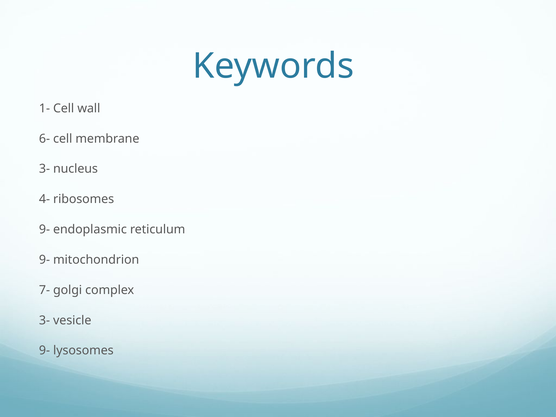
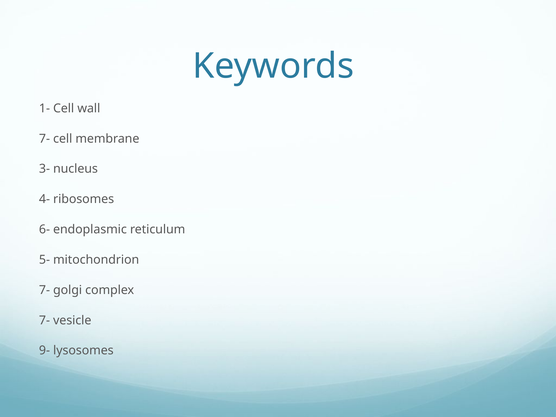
6- at (44, 139): 6- -> 7-
9- at (44, 229): 9- -> 6-
9- at (44, 260): 9- -> 5-
3- at (44, 320): 3- -> 7-
